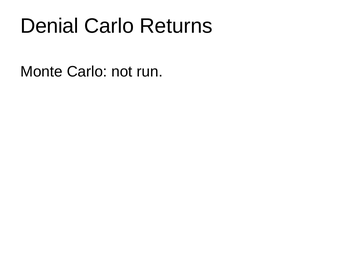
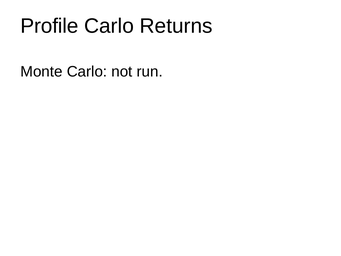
Denial: Denial -> Profile
